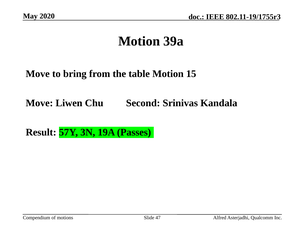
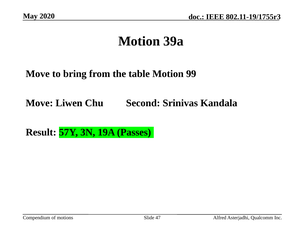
15: 15 -> 99
